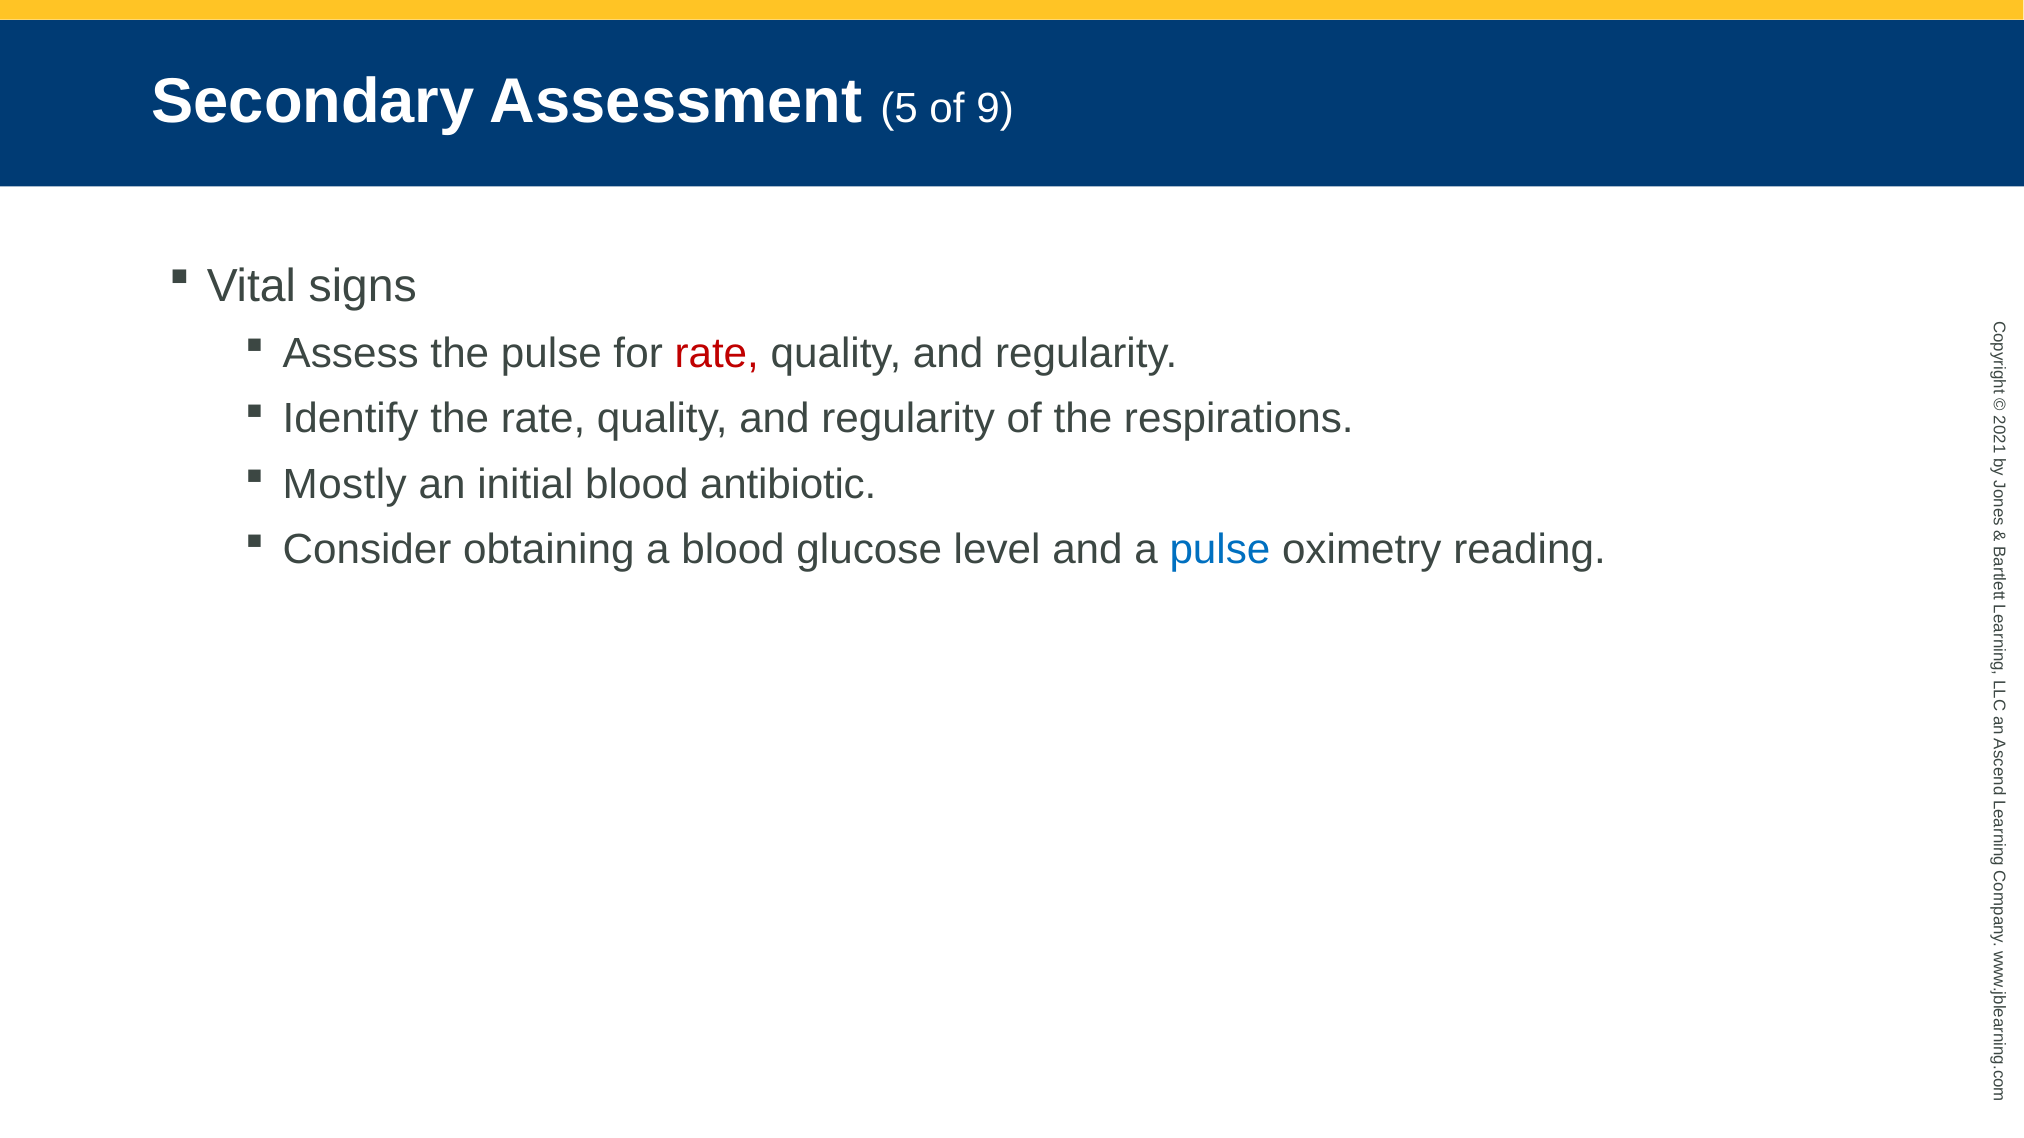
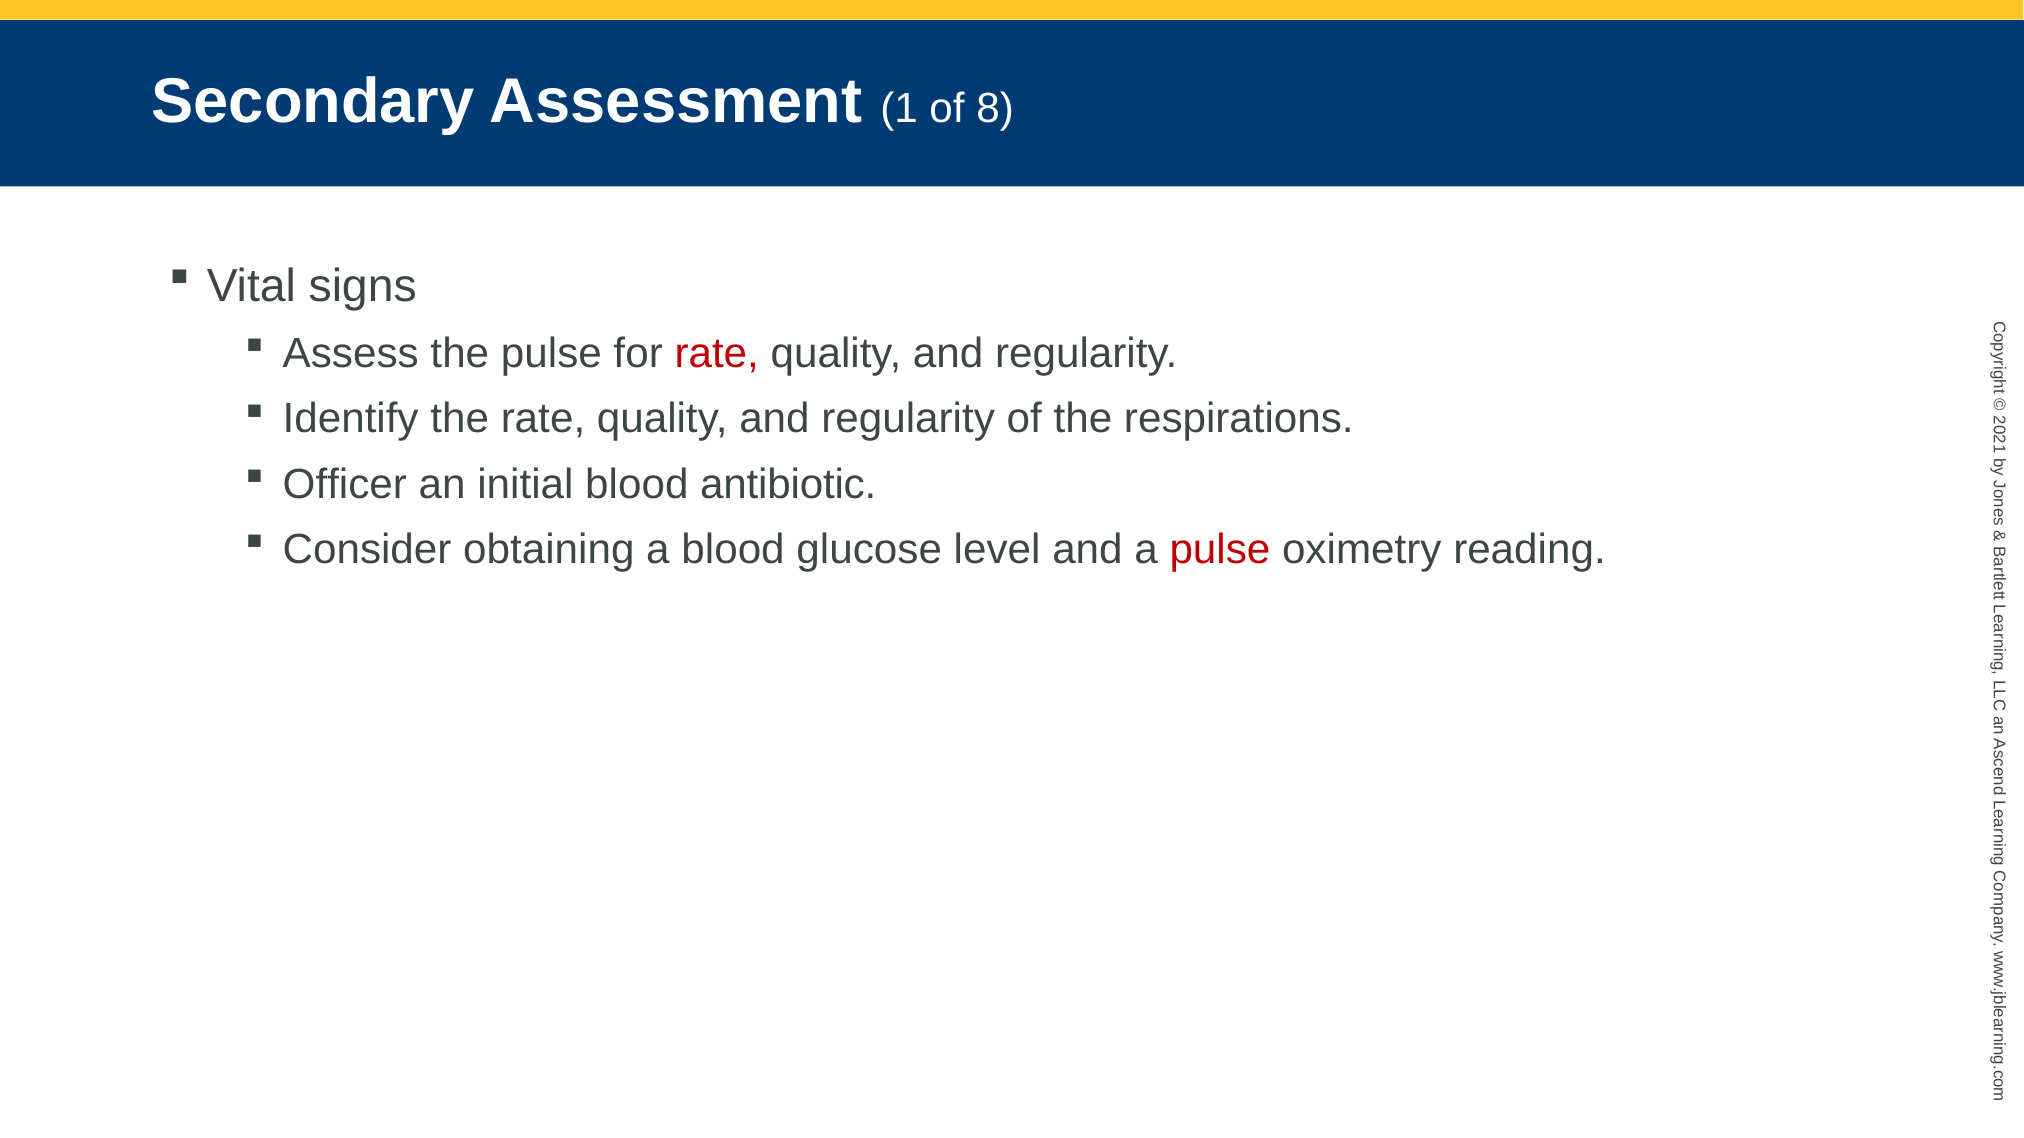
Assessment 5: 5 -> 1
9: 9 -> 8
Mostly: Mostly -> Officer
pulse at (1220, 550) colour: blue -> red
